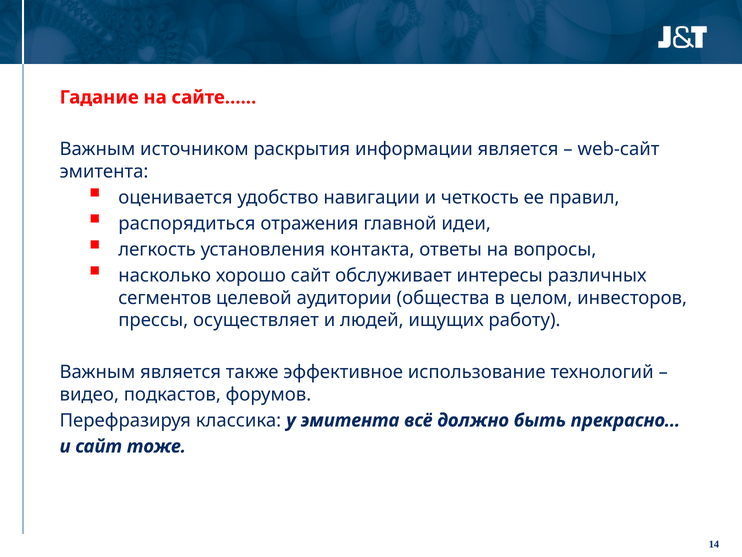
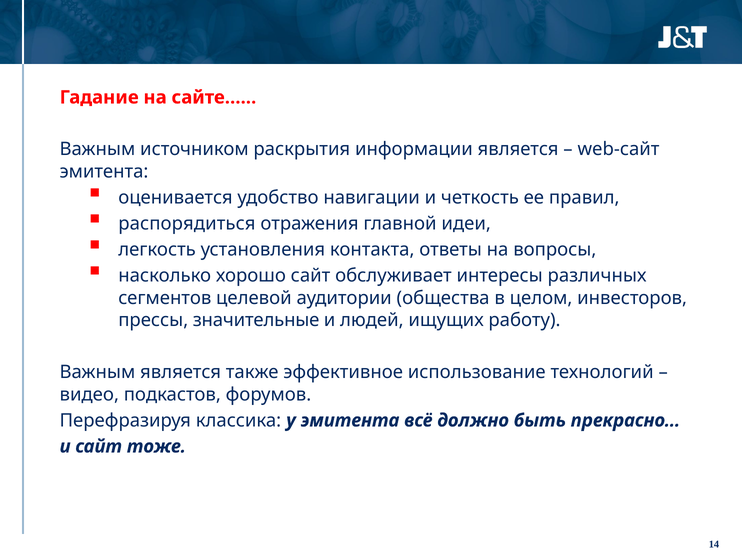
осуществляет: осуществляет -> значительные
